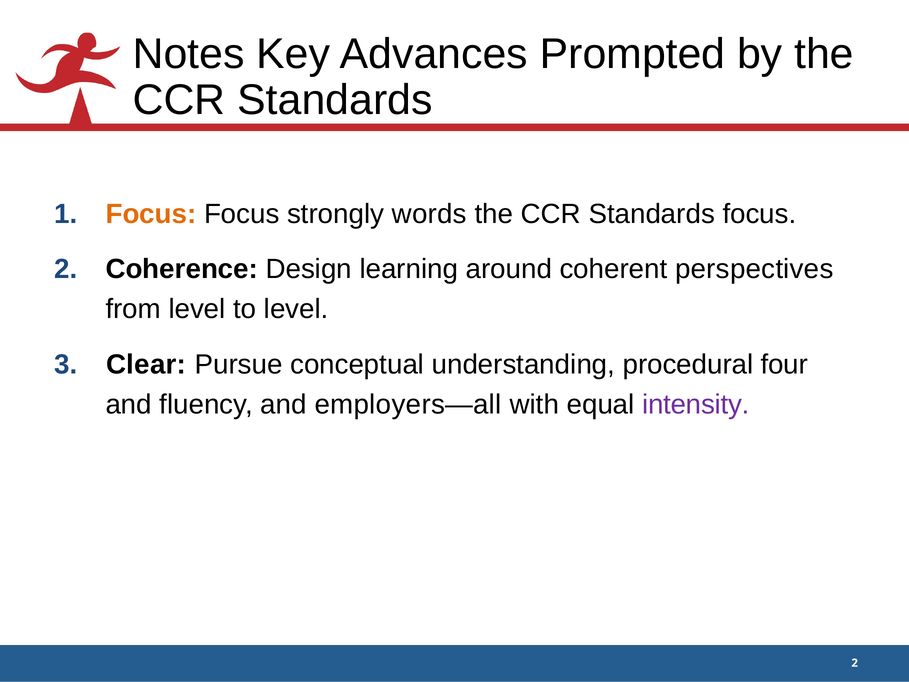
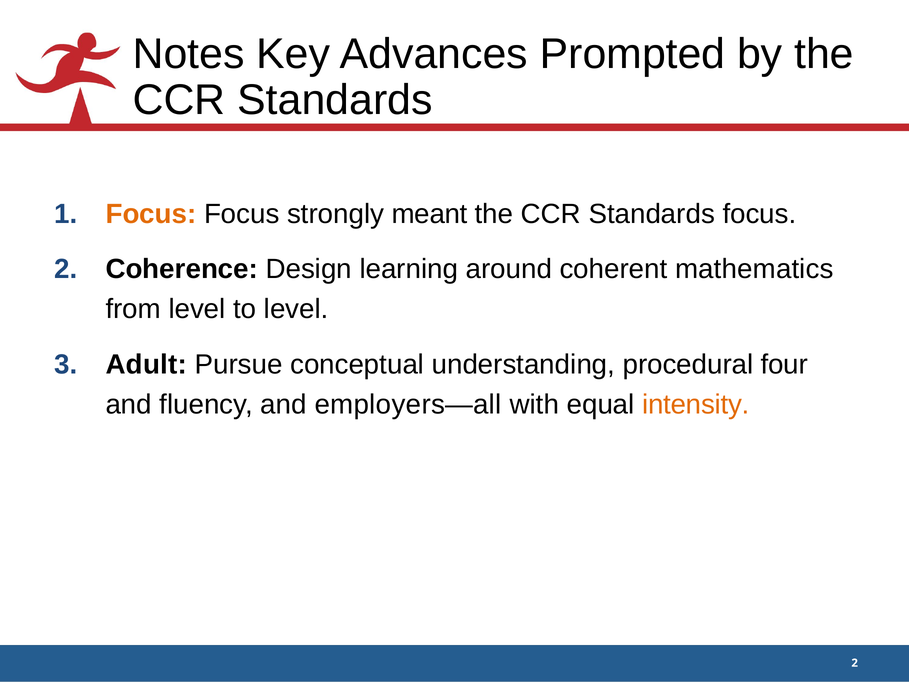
words: words -> meant
perspectives: perspectives -> mathematics
Clear: Clear -> Adult
intensity colour: purple -> orange
